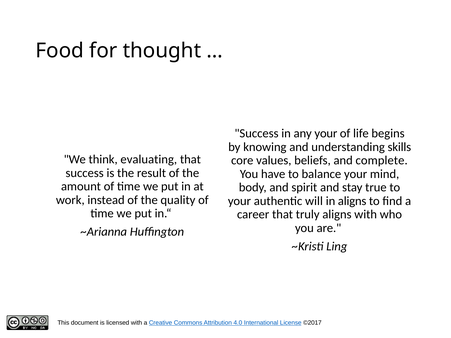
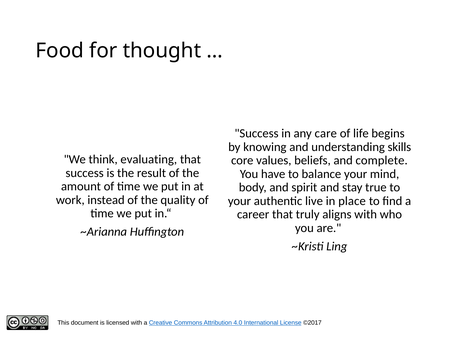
any your: your -> care
will: will -> live
in aligns: aligns -> place
